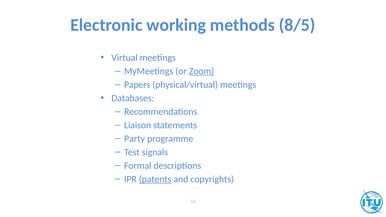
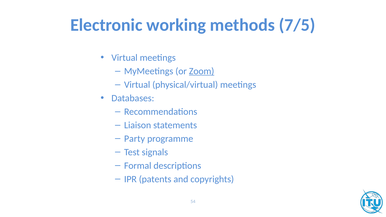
8/5: 8/5 -> 7/5
Papers at (137, 85): Papers -> Virtual
patents underline: present -> none
